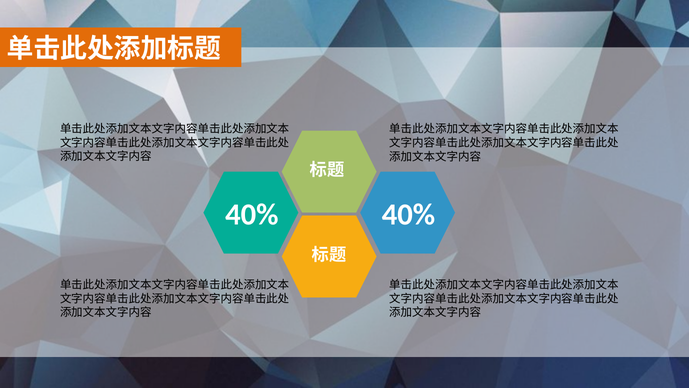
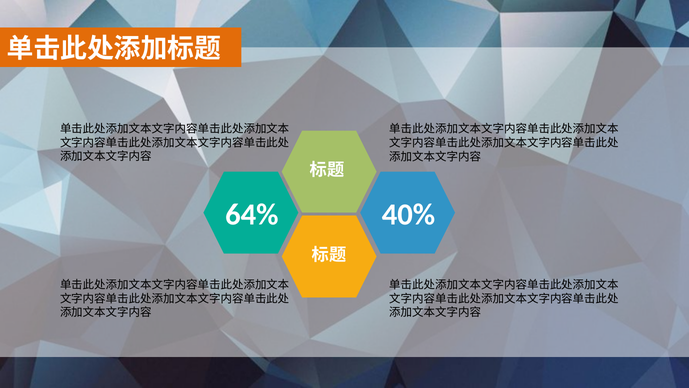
40% at (252, 214): 40% -> 64%
